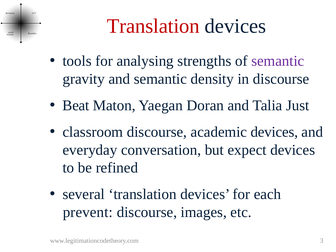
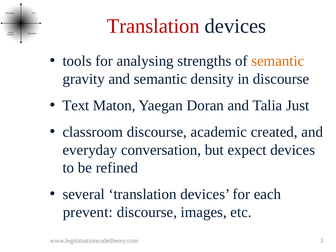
semantic at (278, 61) colour: purple -> orange
Beat: Beat -> Text
academic devices: devices -> created
